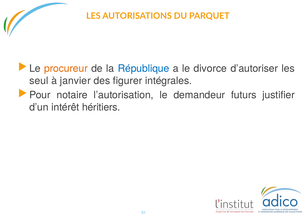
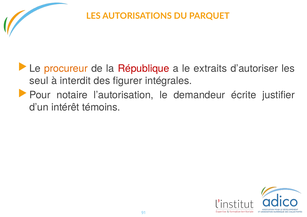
République colour: blue -> red
divorce: divorce -> extraits
janvier: janvier -> interdit
futurs: futurs -> écrite
héritiers: héritiers -> témoins
